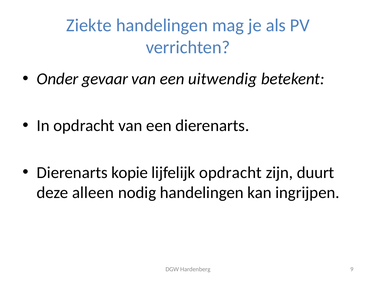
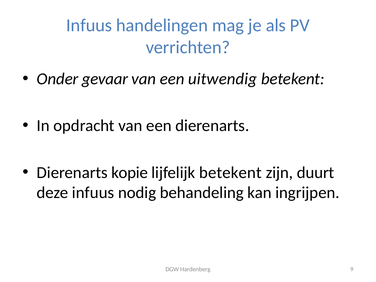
Ziekte at (89, 25): Ziekte -> Infuus
lijfelijk opdracht: opdracht -> betekent
deze alleen: alleen -> infuus
nodig handelingen: handelingen -> behandeling
